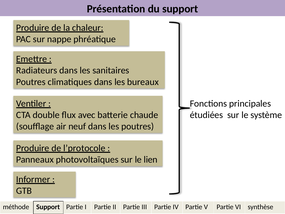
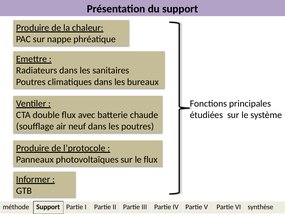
le lien: lien -> flux
